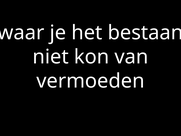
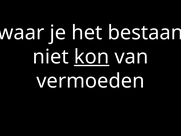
kon underline: none -> present
